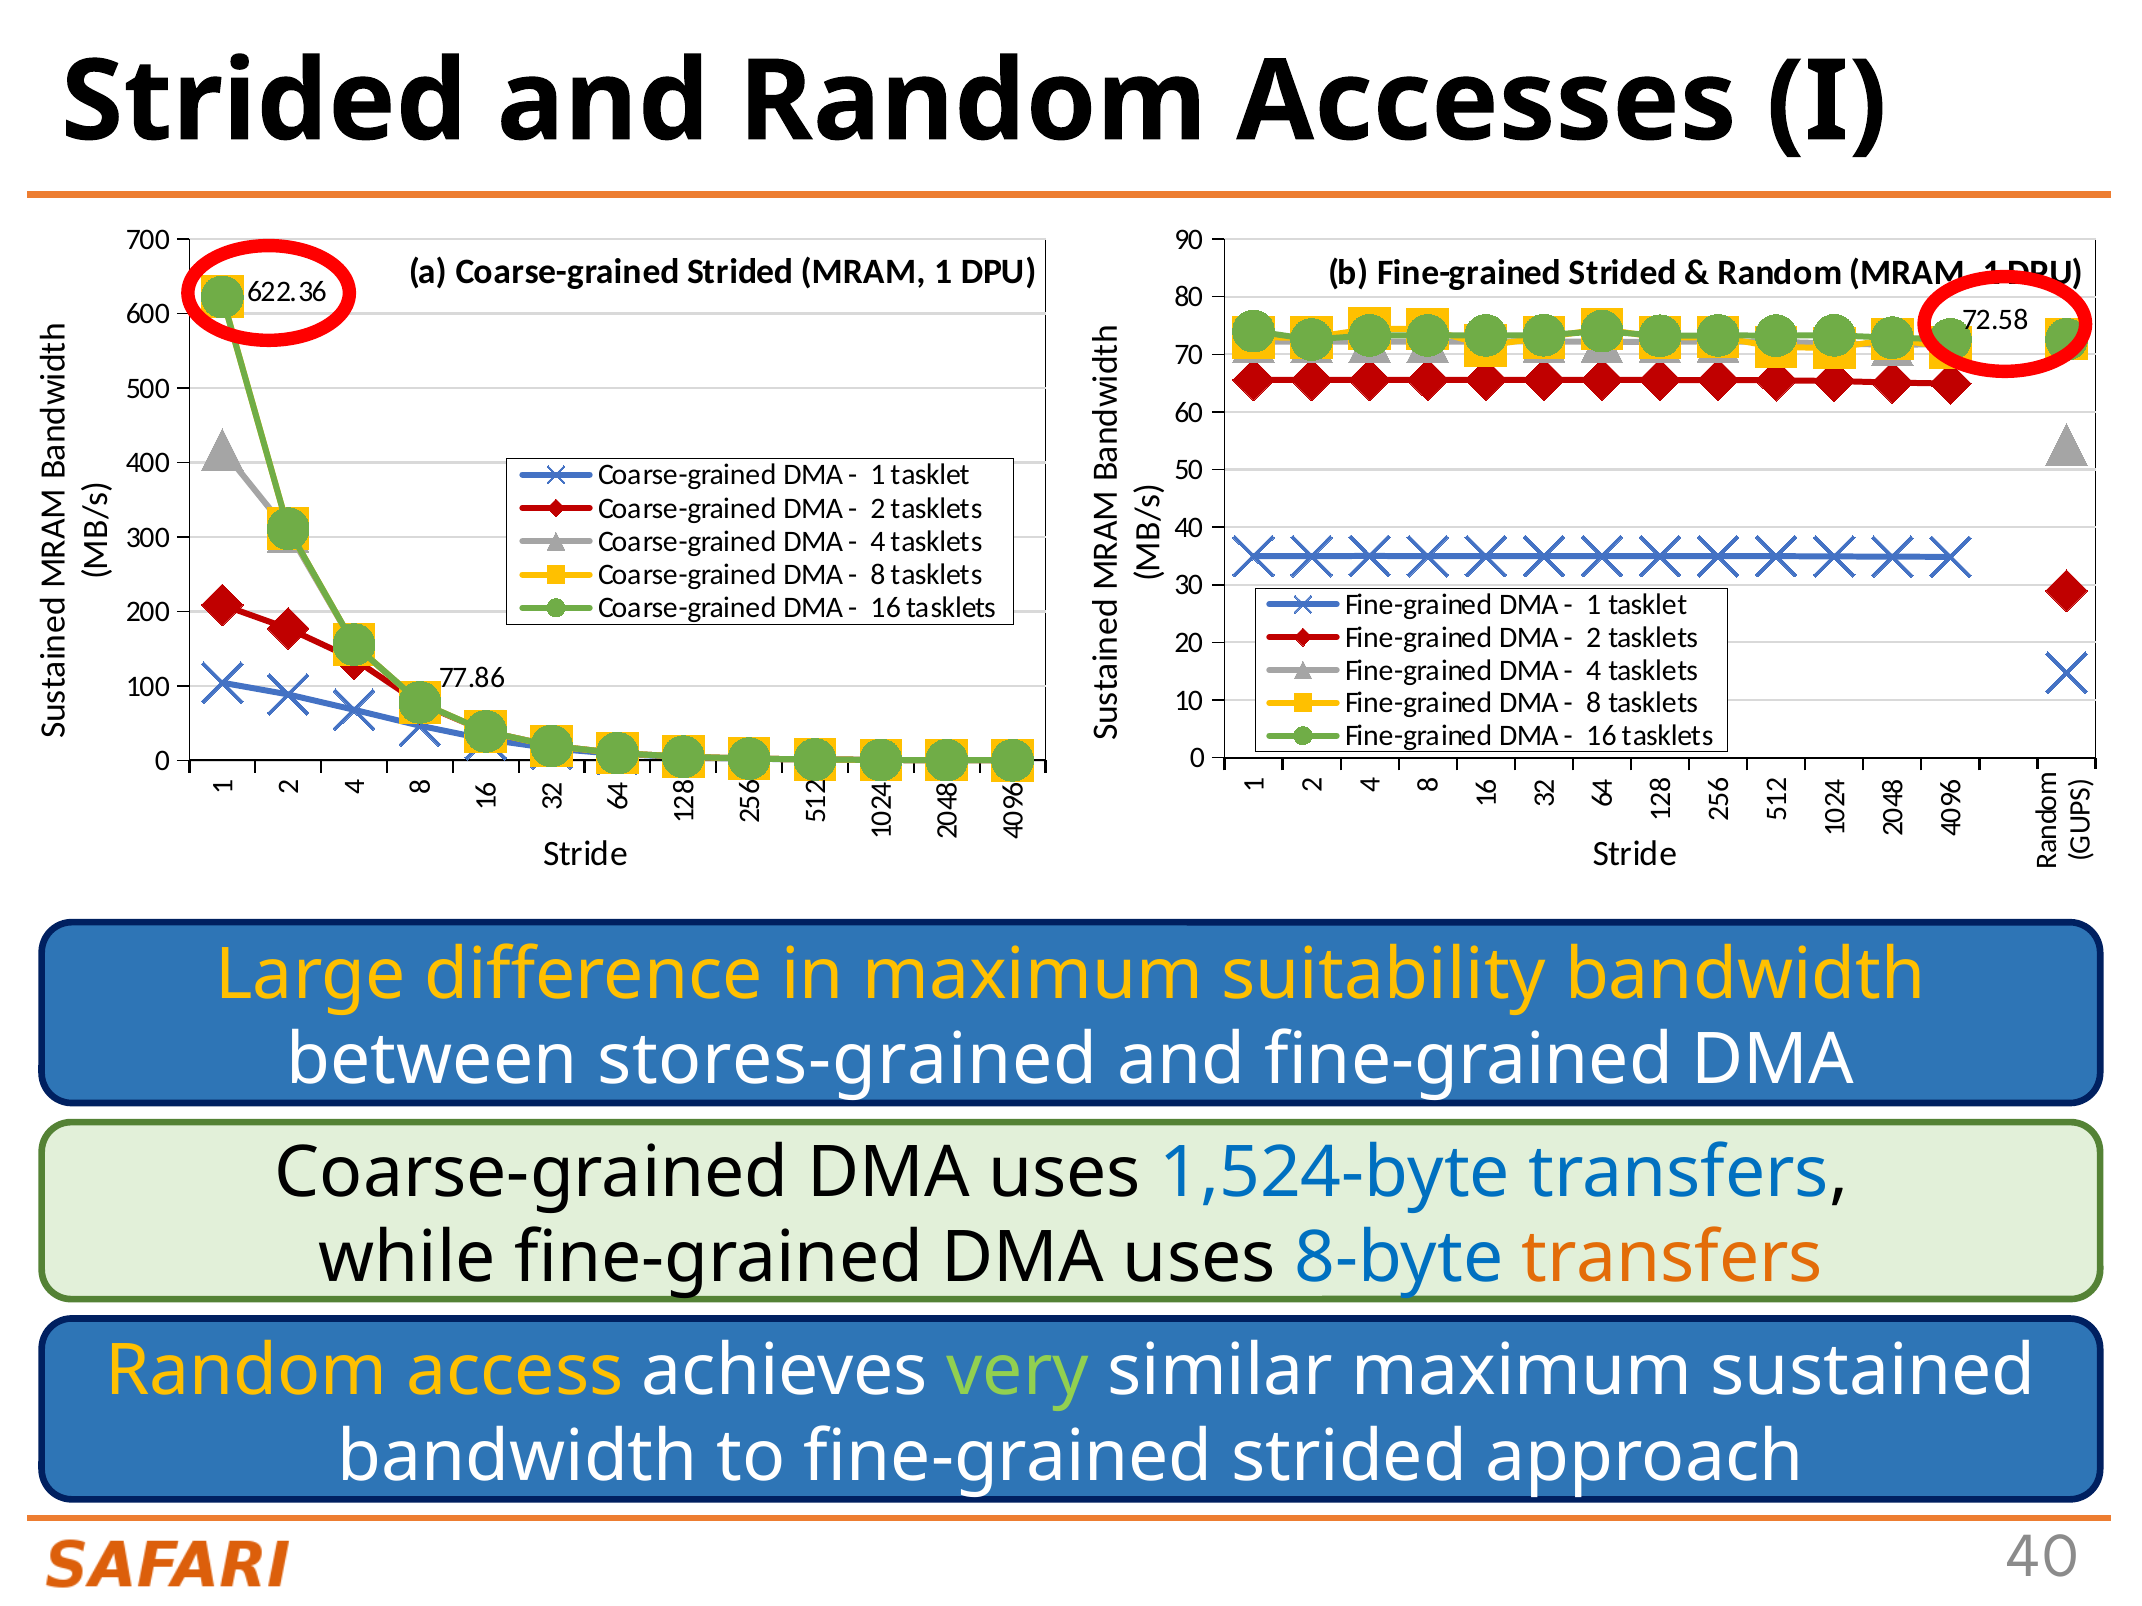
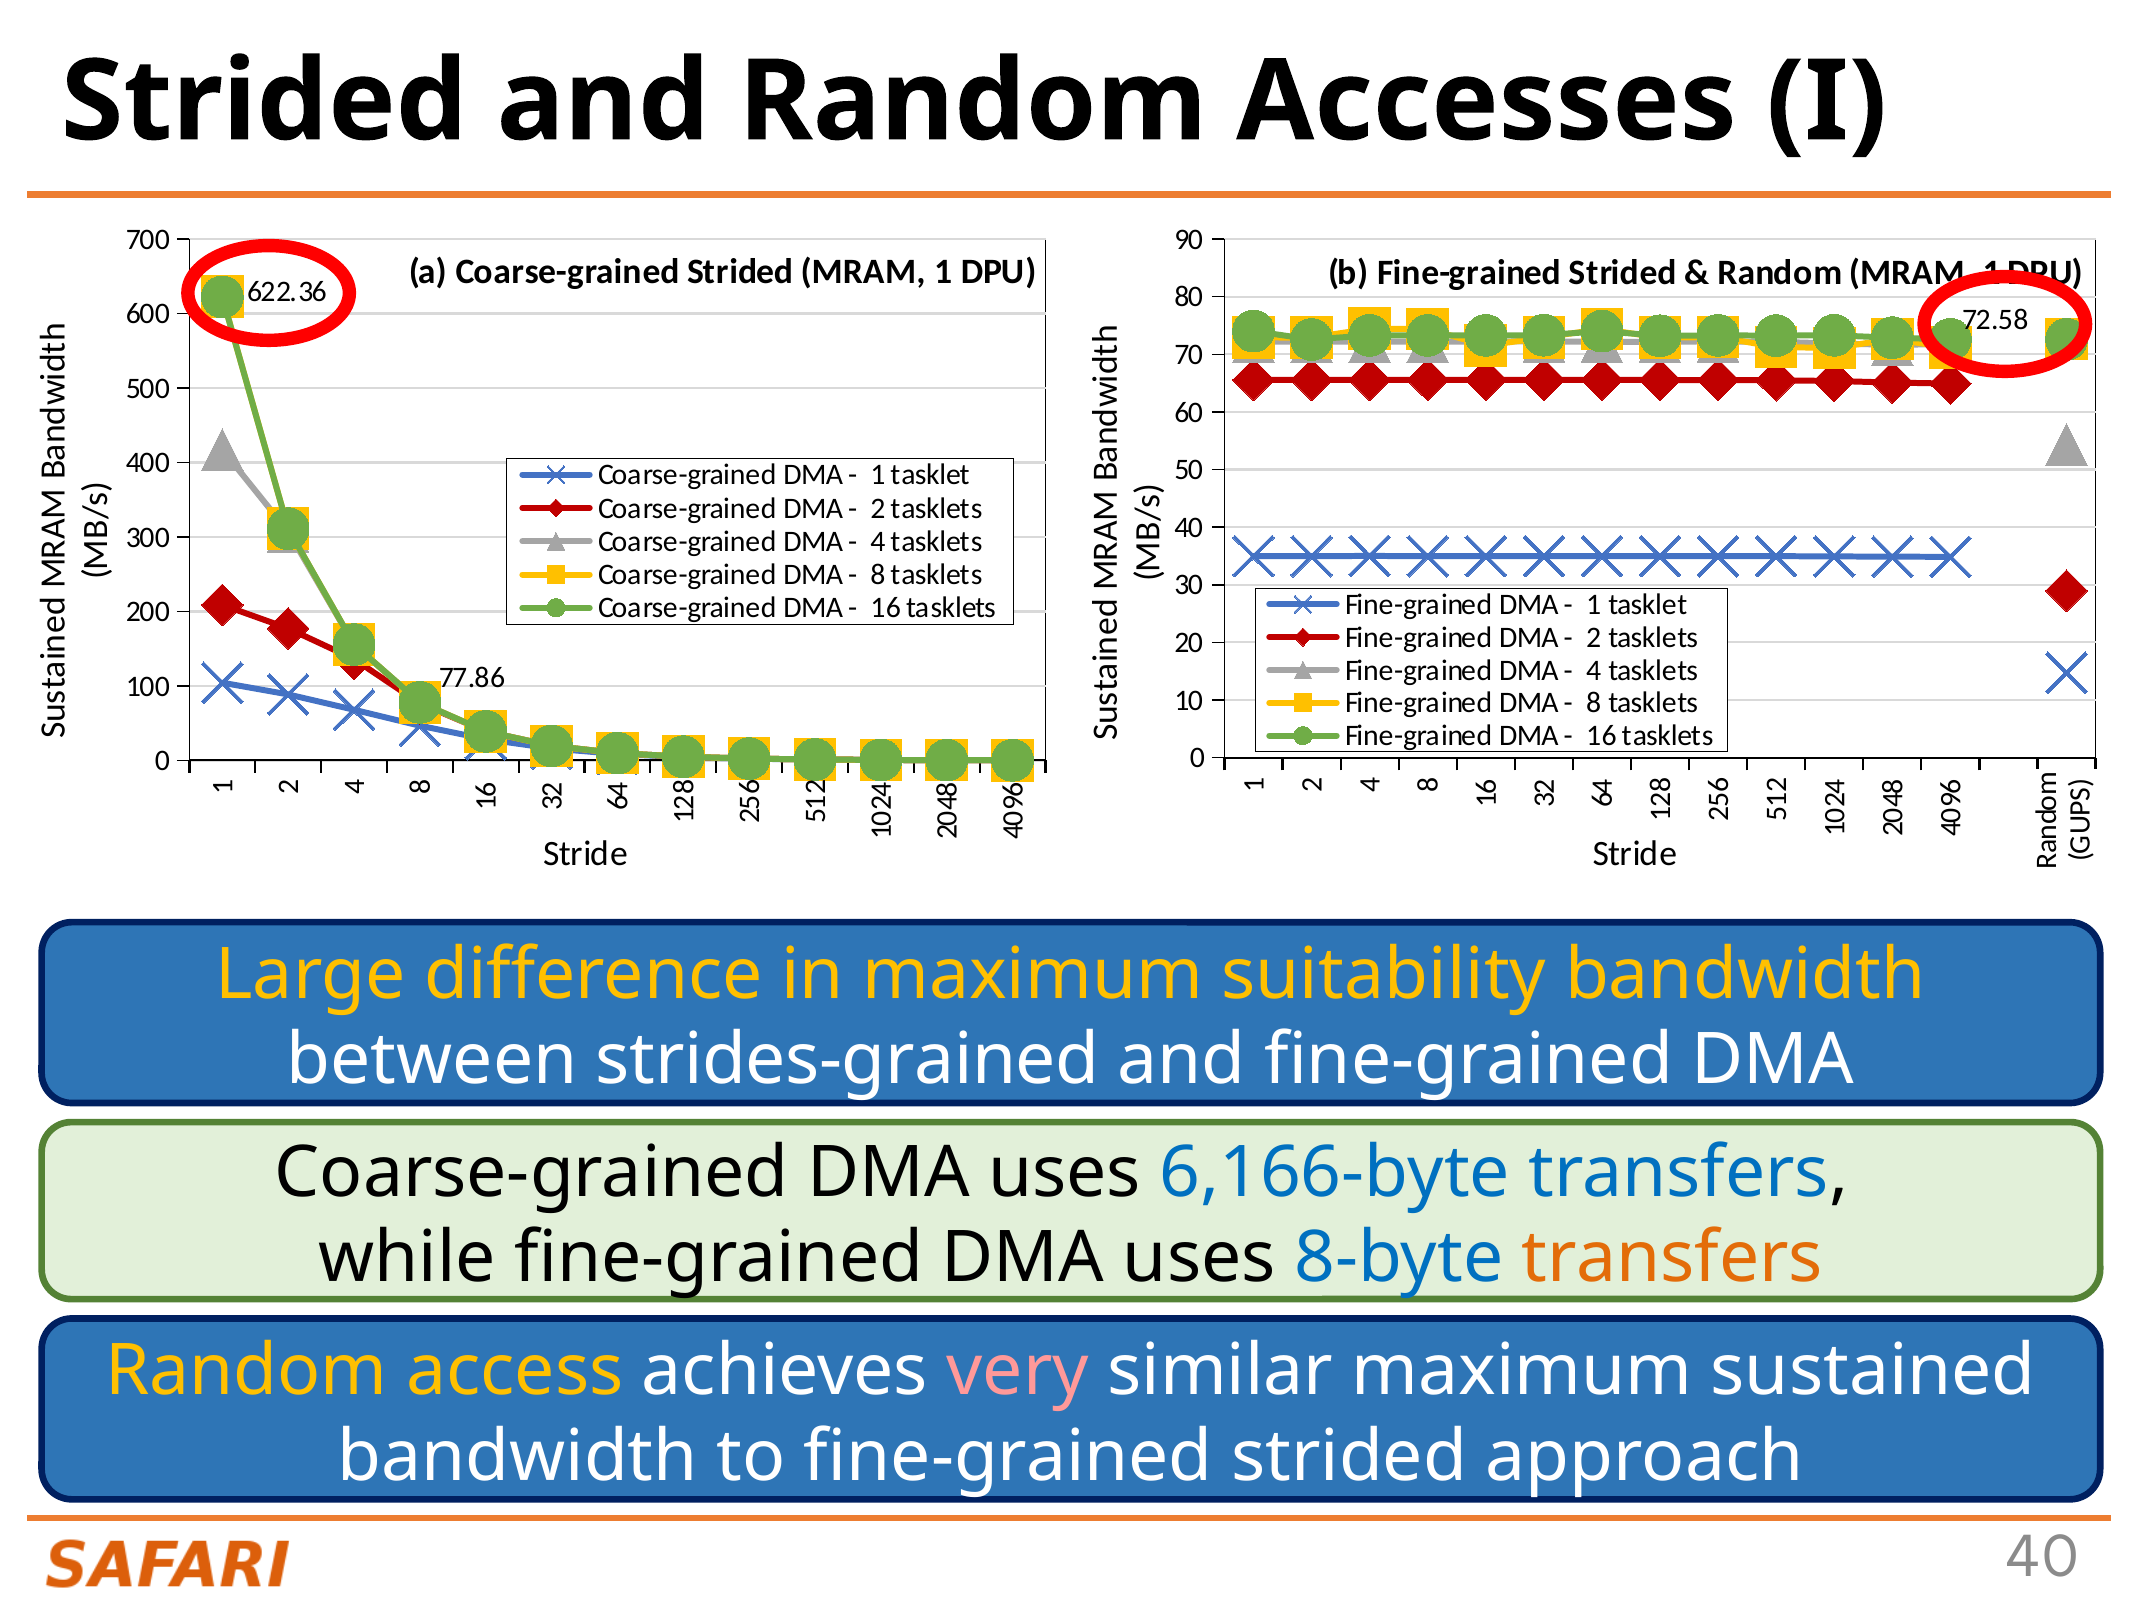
stores-grained: stores-grained -> strides-grained
1,524-byte: 1,524-byte -> 6,166-byte
very colour: light green -> pink
